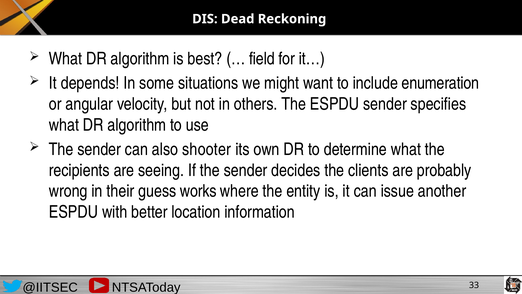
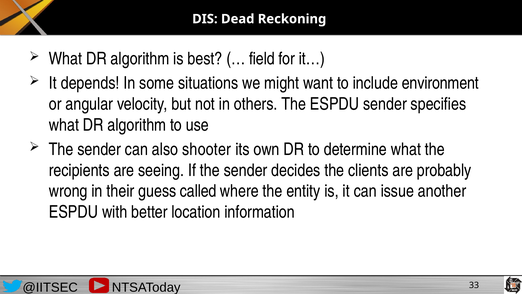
enumeration: enumeration -> environment
works: works -> called
